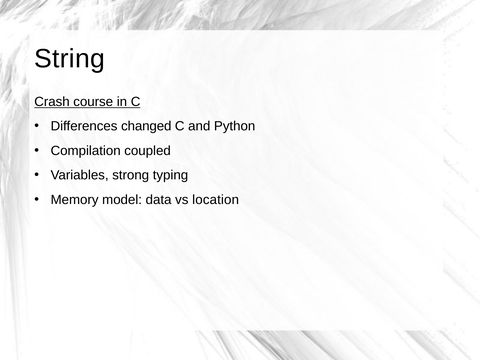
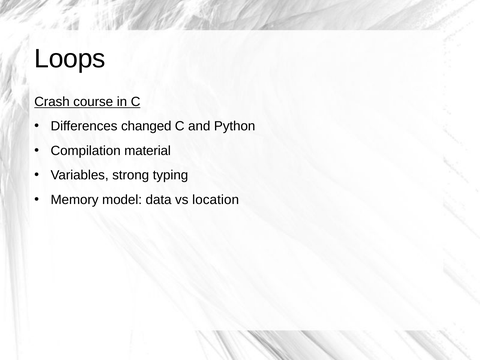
String: String -> Loops
coupled: coupled -> material
